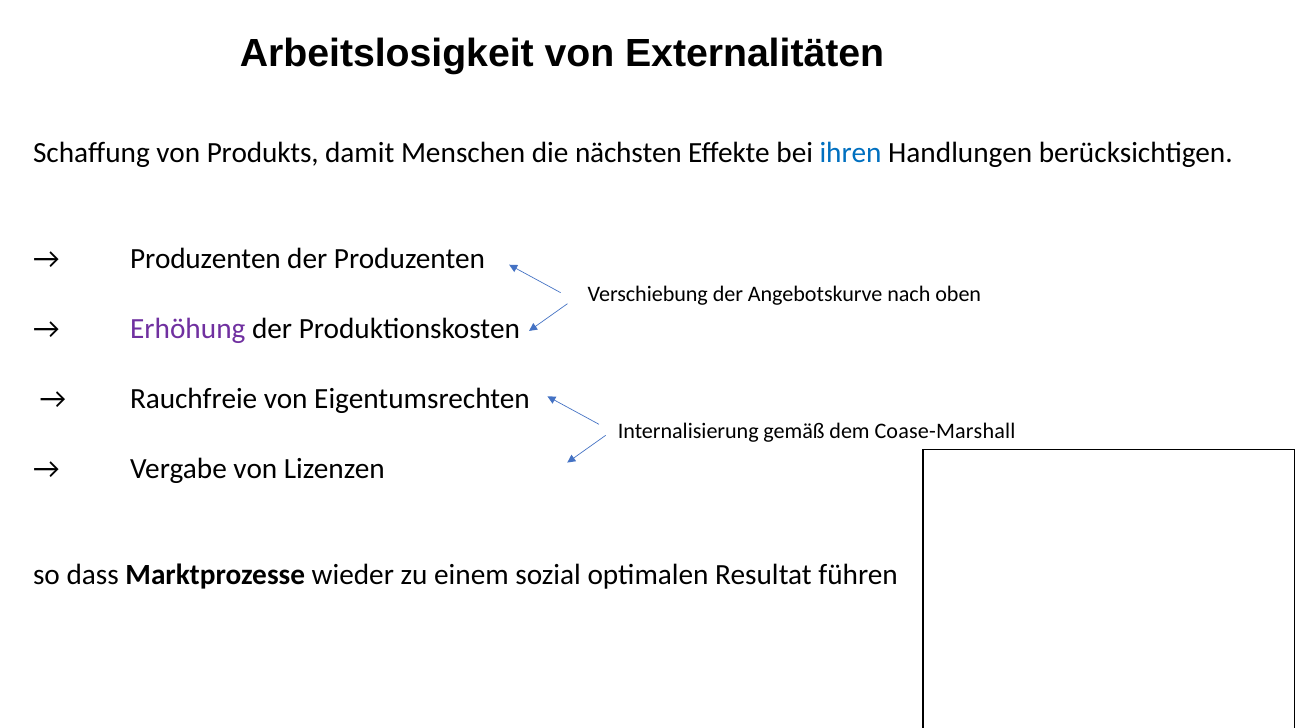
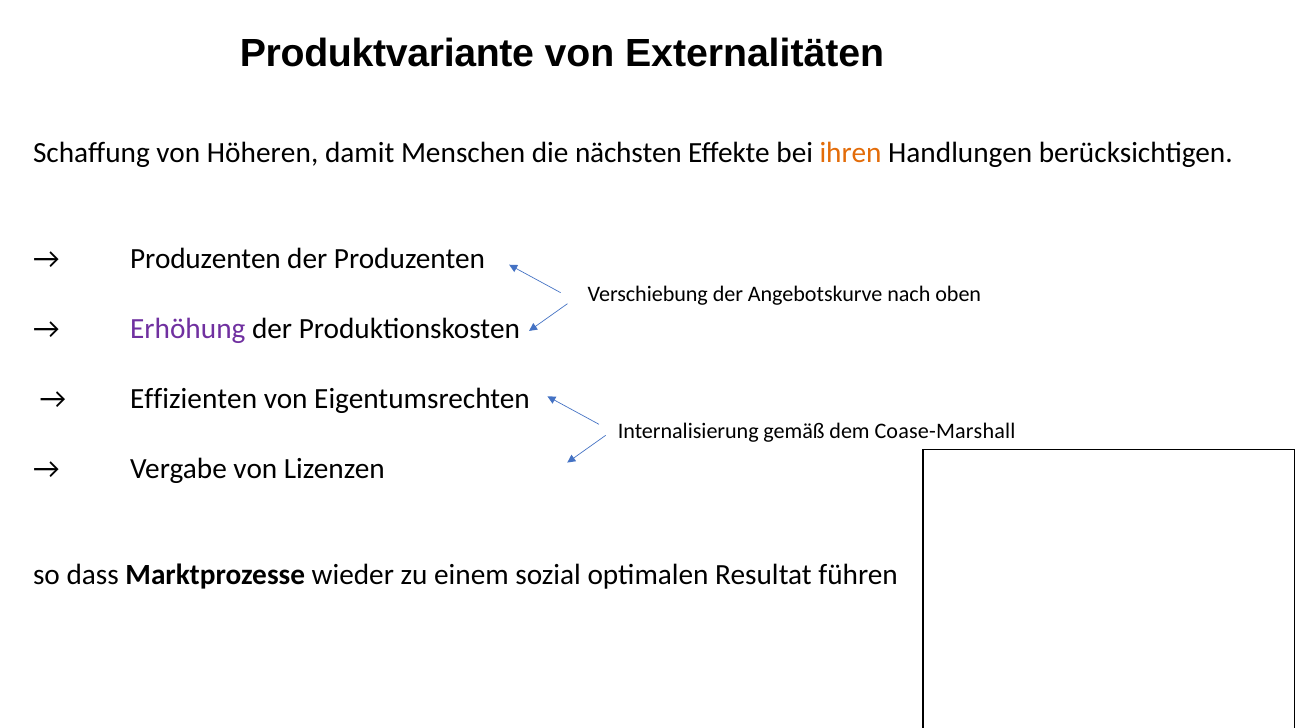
Arbeitslosigkeit: Arbeitslosigkeit -> Produktvariante
Produkts: Produkts -> Höheren
ihren colour: blue -> orange
Rauchfreie: Rauchfreie -> Effizienten
